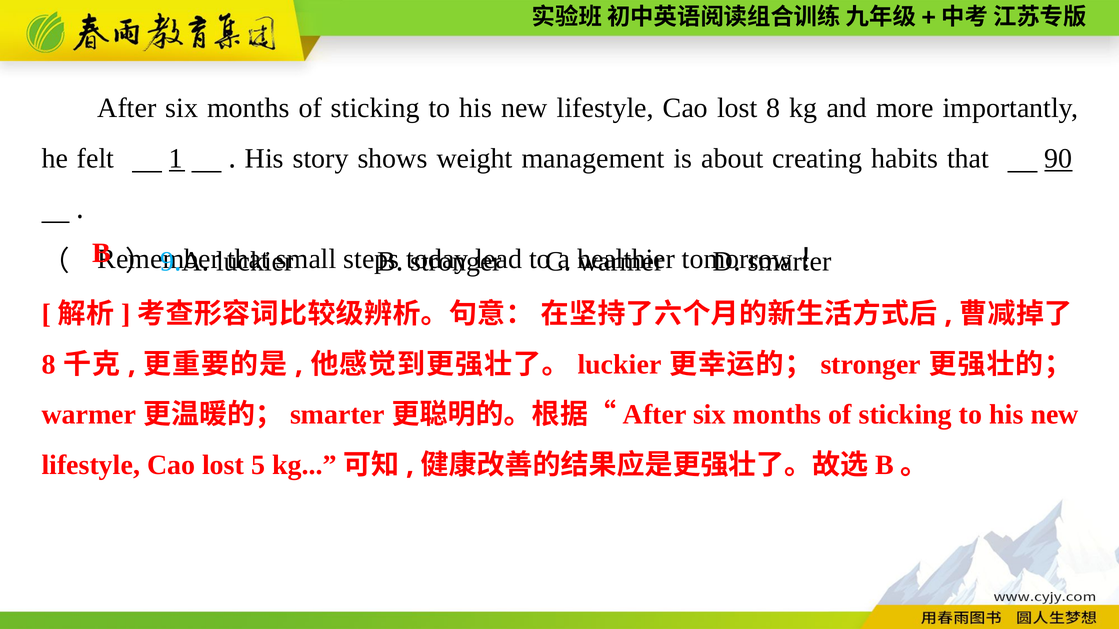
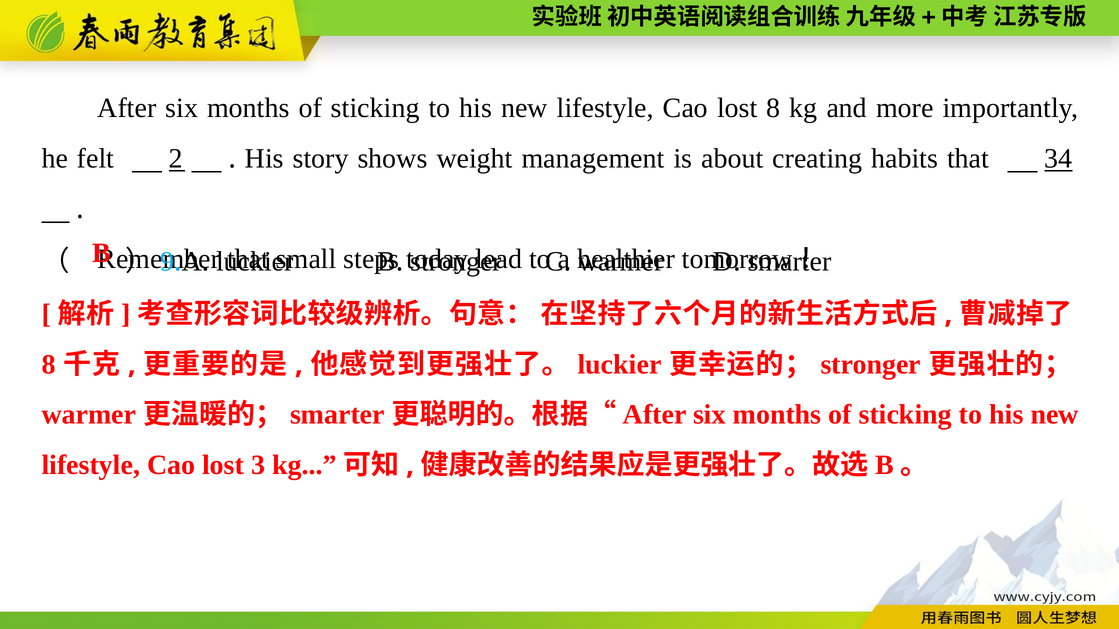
1: 1 -> 2
90: 90 -> 34
5: 5 -> 3
